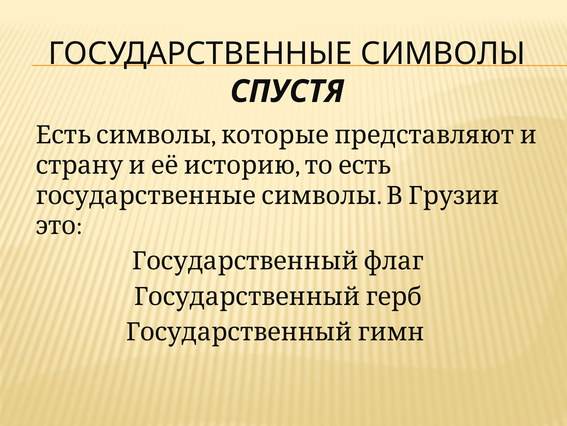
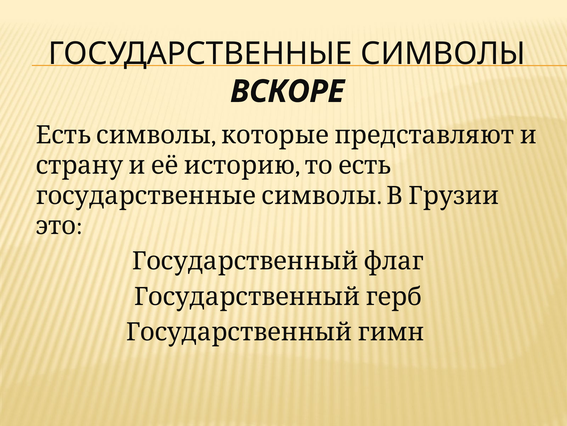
СПУСТЯ: СПУСТЯ -> ВСКОРЕ
